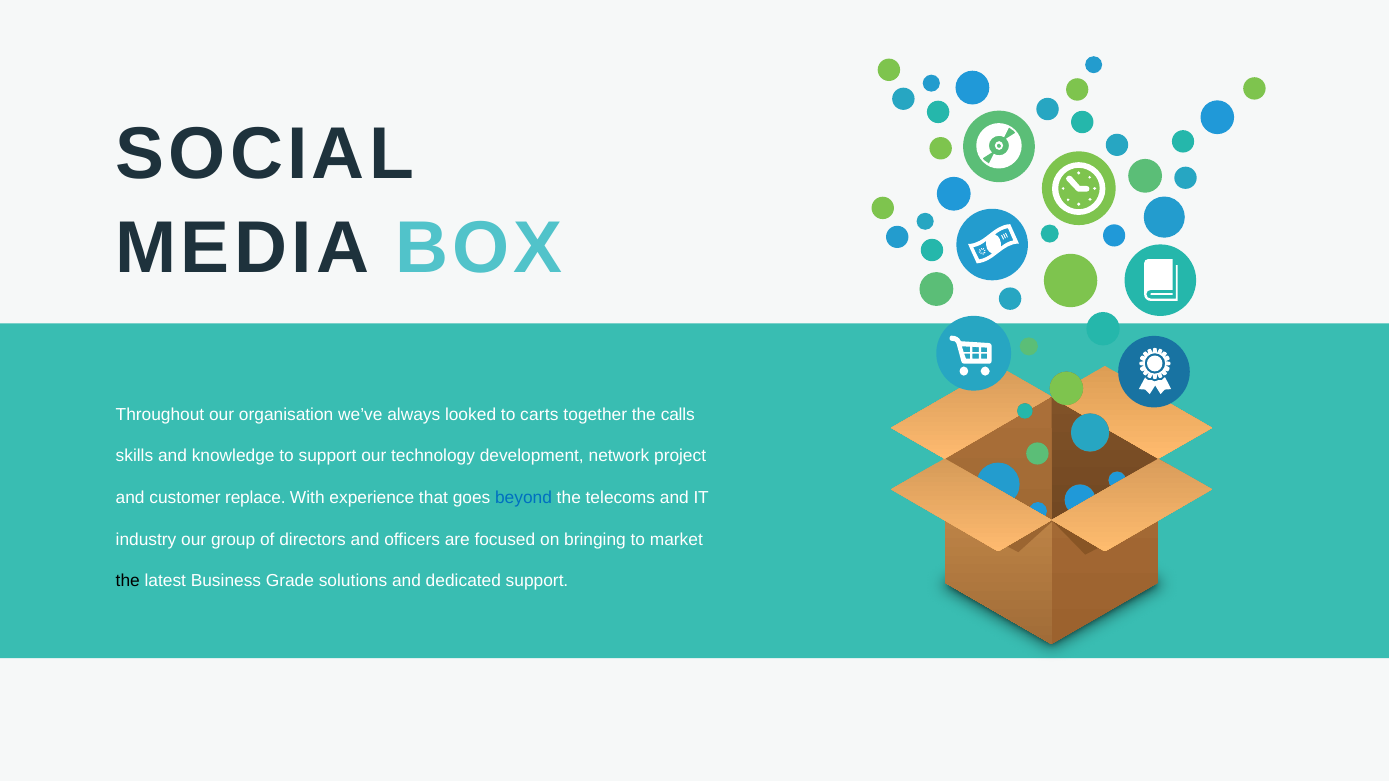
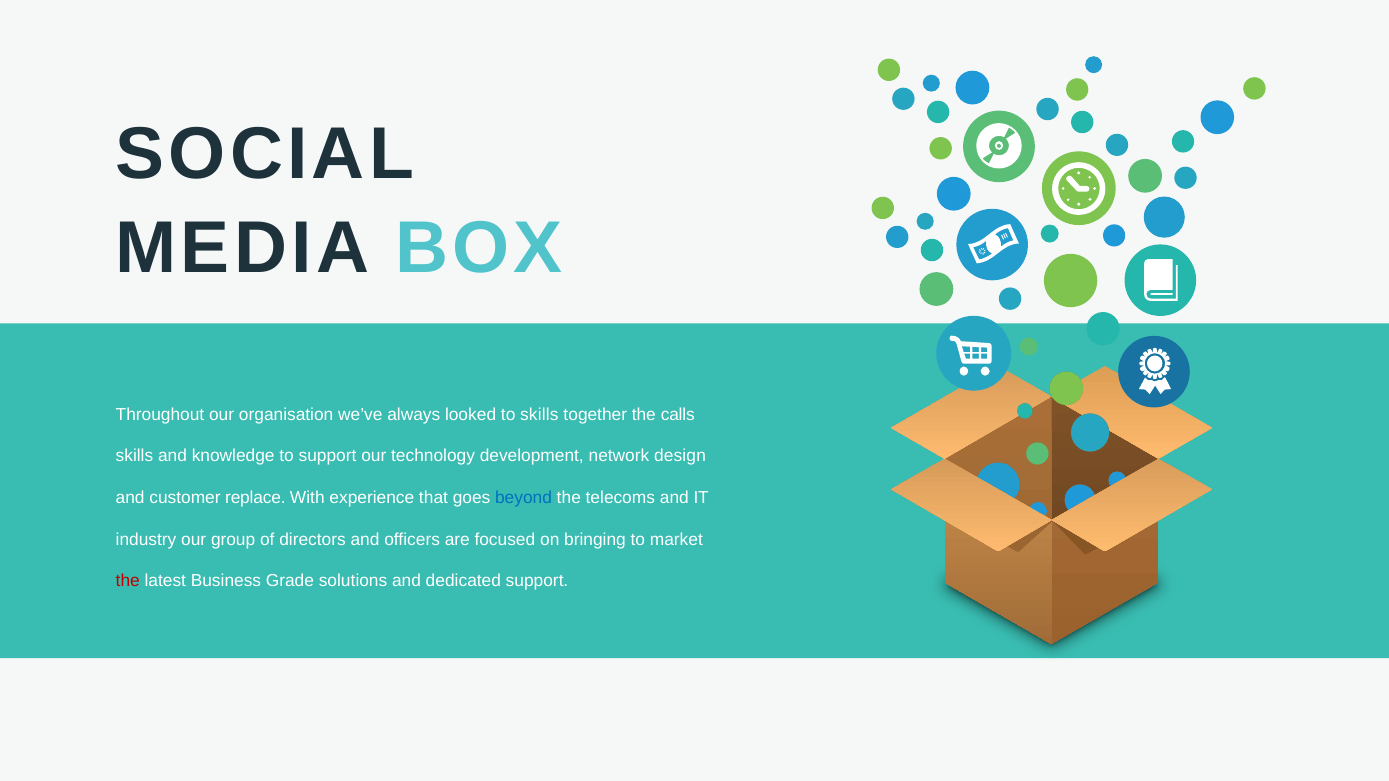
to carts: carts -> skills
project: project -> design
the at (128, 581) colour: black -> red
